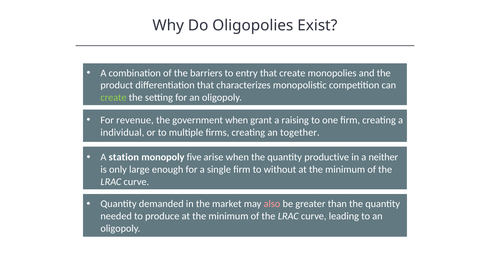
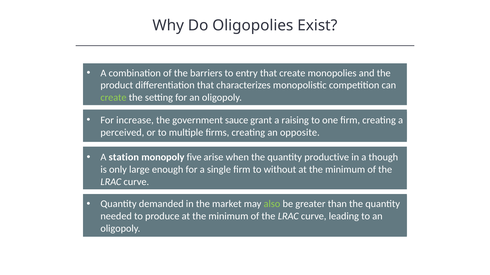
revenue: revenue -> increase
government when: when -> sauce
individual: individual -> perceived
together: together -> opposite
neither: neither -> though
also colour: pink -> light green
